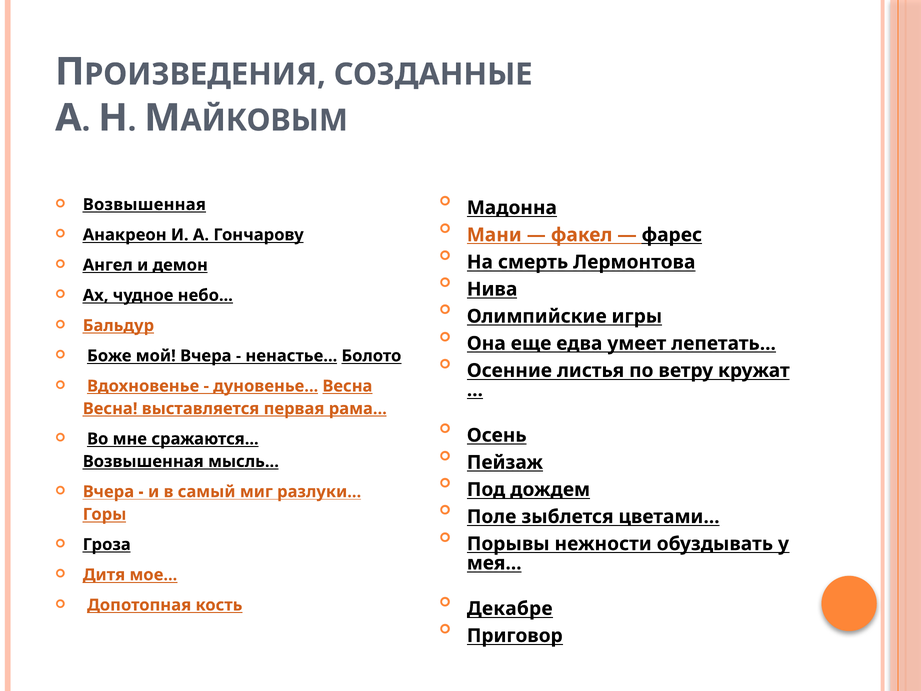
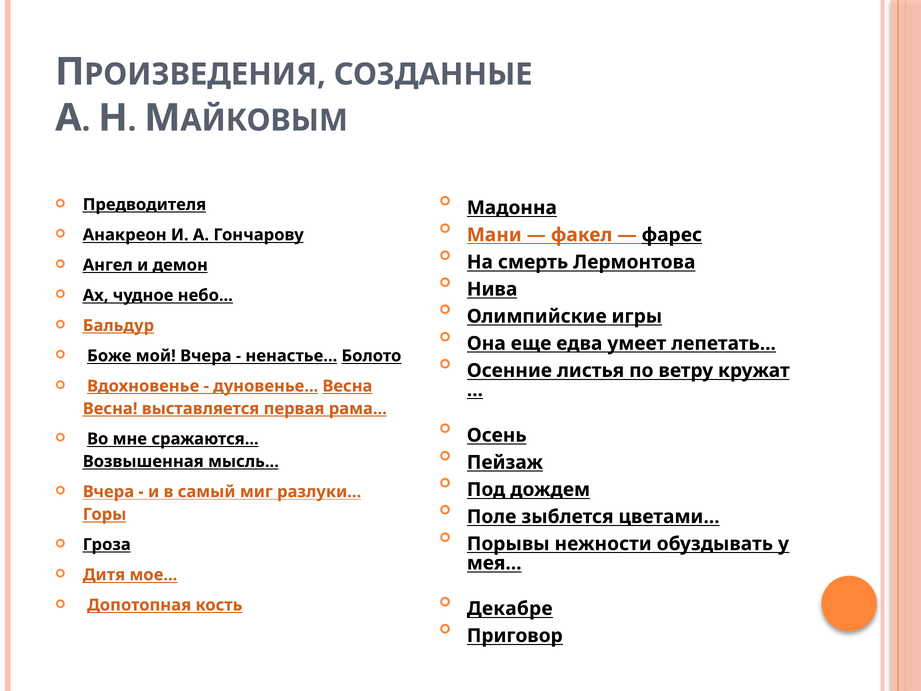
Возвышенная at (144, 205): Возвышенная -> Предводителя
